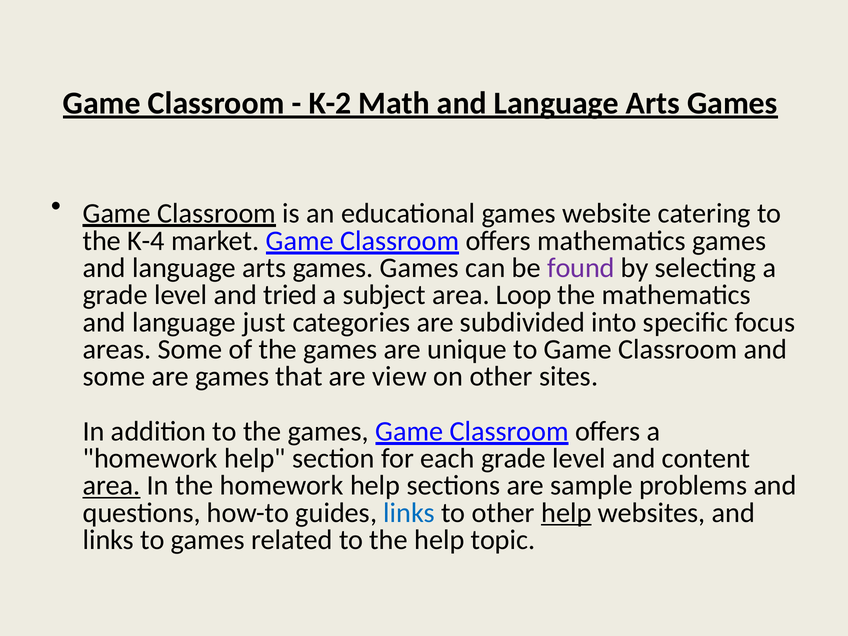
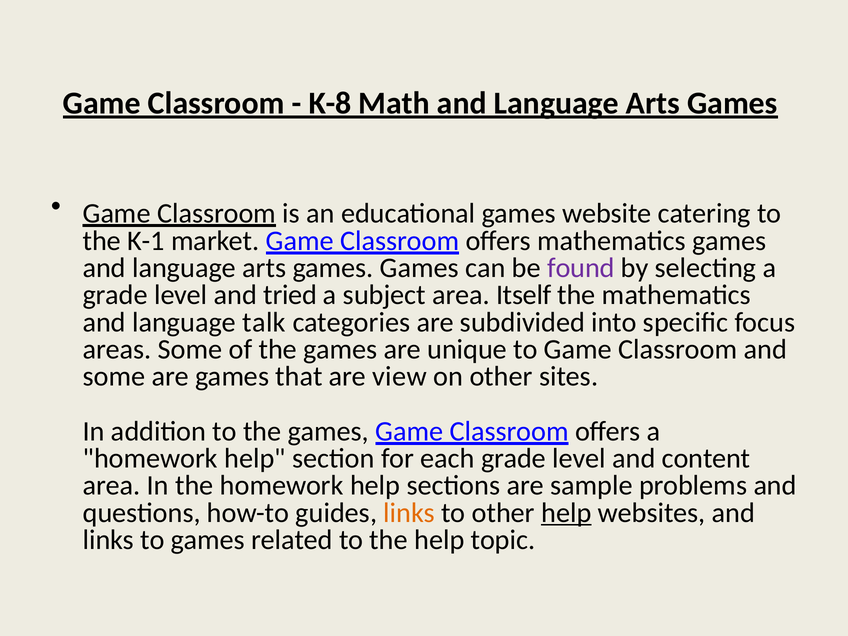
K-2: K-2 -> K-8
K-4: K-4 -> K-1
Loop: Loop -> Itself
just: just -> talk
area at (112, 486) underline: present -> none
links at (409, 513) colour: blue -> orange
